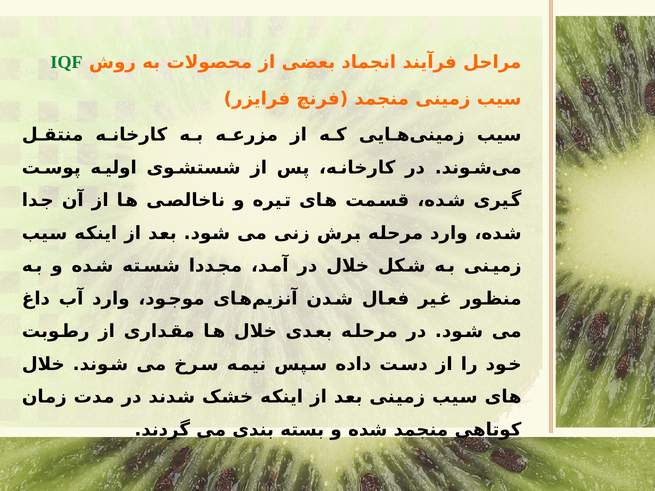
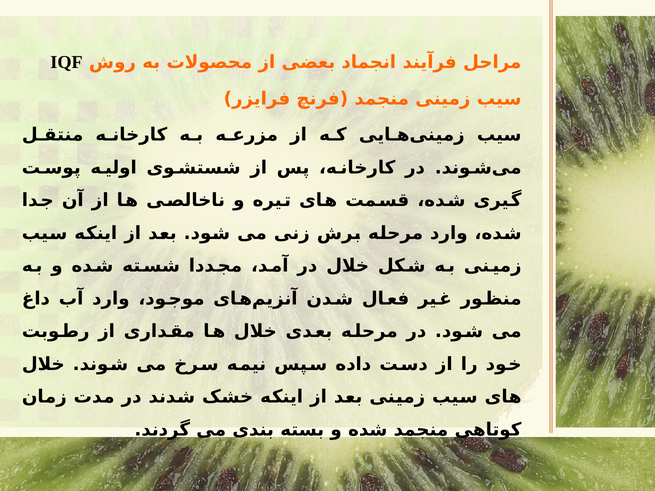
IQF colour: green -> black
